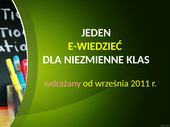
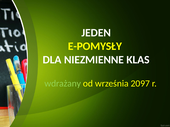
E-WIEDZIEĆ: E-WIEDZIEĆ -> E-POMYSŁY
wdrażany colour: pink -> light green
2011: 2011 -> 2097
